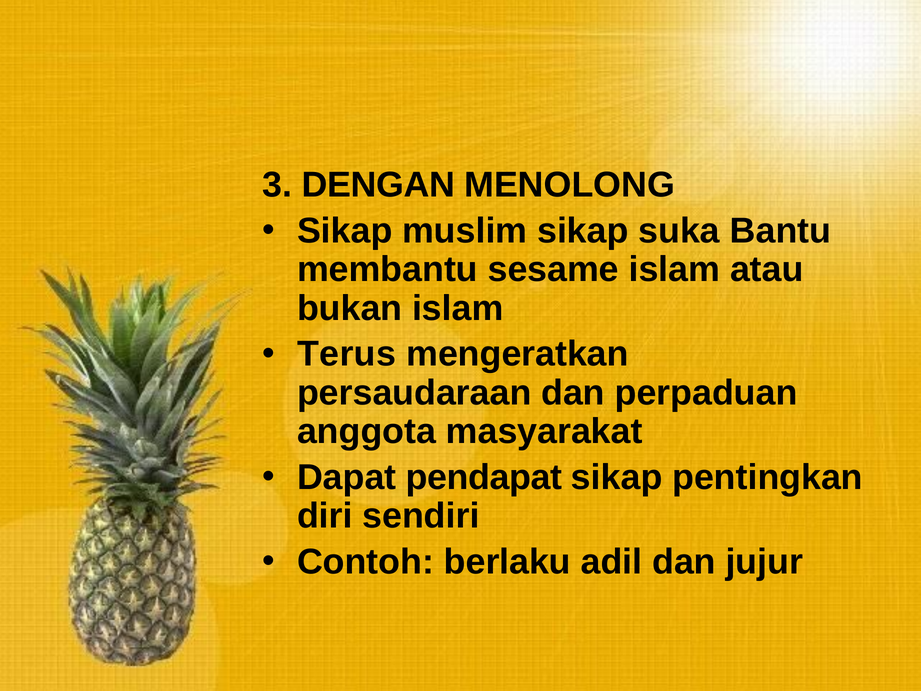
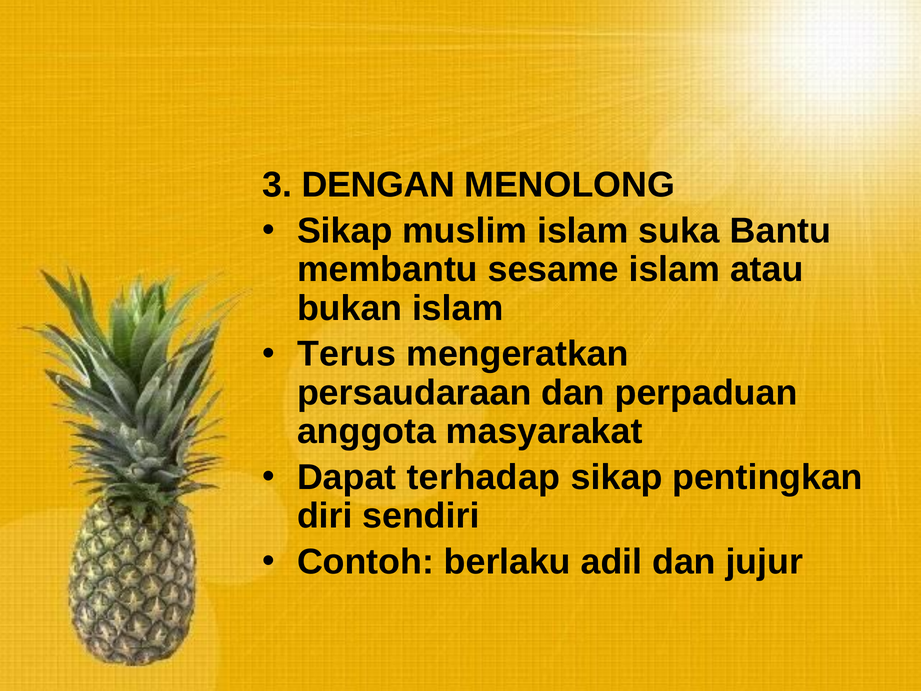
muslim sikap: sikap -> islam
pendapat: pendapat -> terhadap
